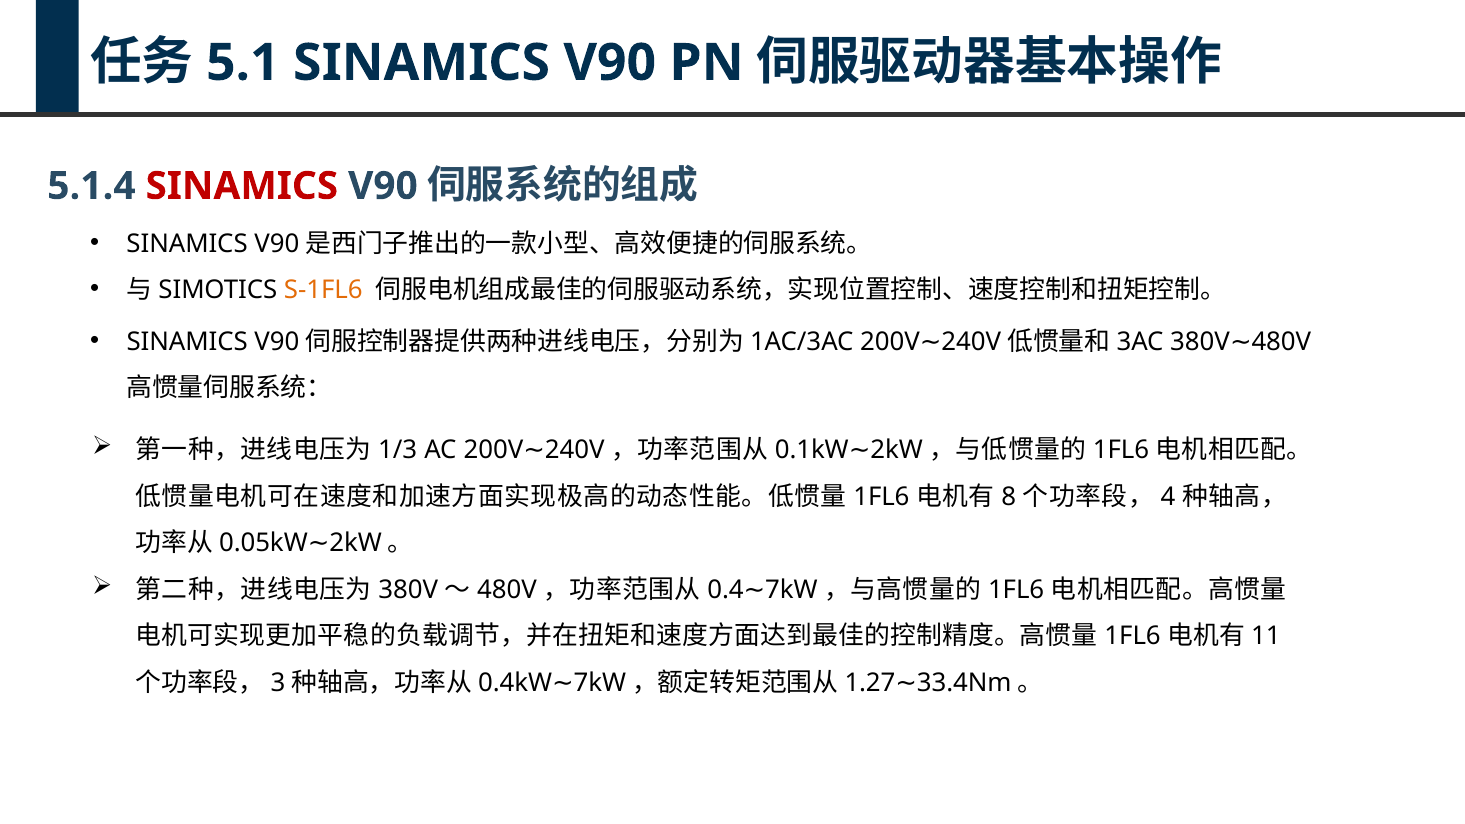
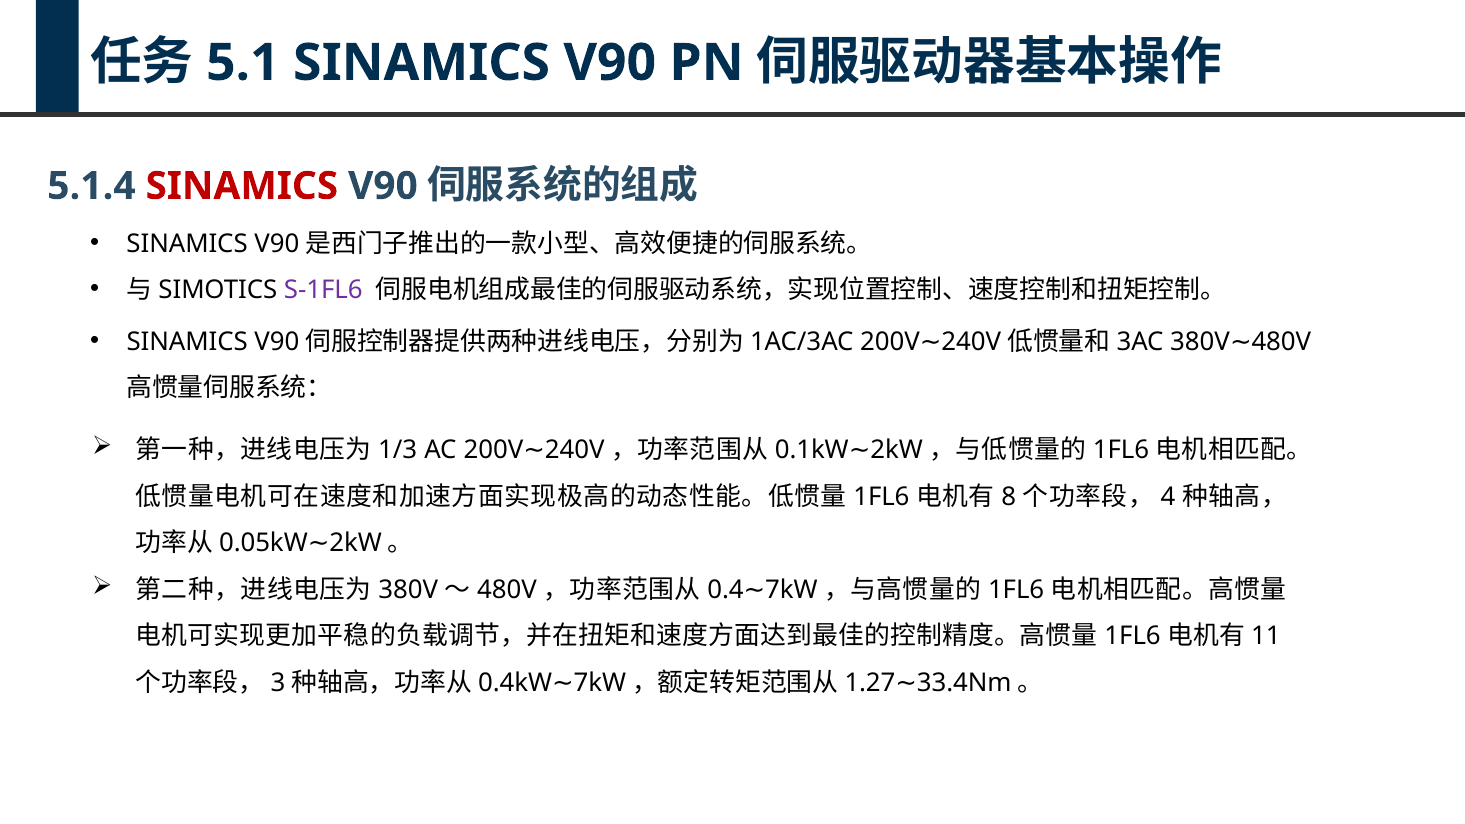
S-1FL6 colour: orange -> purple
